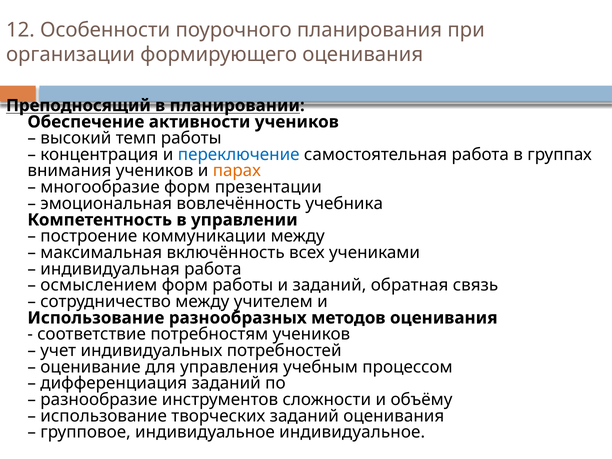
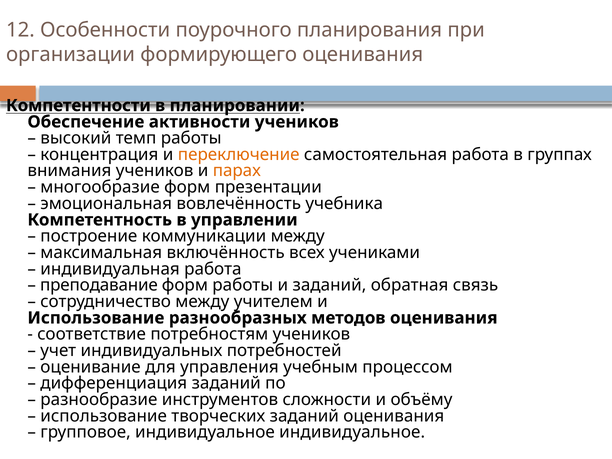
Преподносящий: Преподносящий -> Компетентности
переключение colour: blue -> orange
осмыслением: осмыслением -> преподавание
